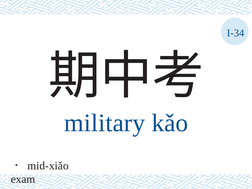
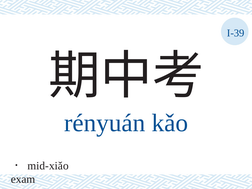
I-34: I-34 -> I-39
military: military -> rényuán
